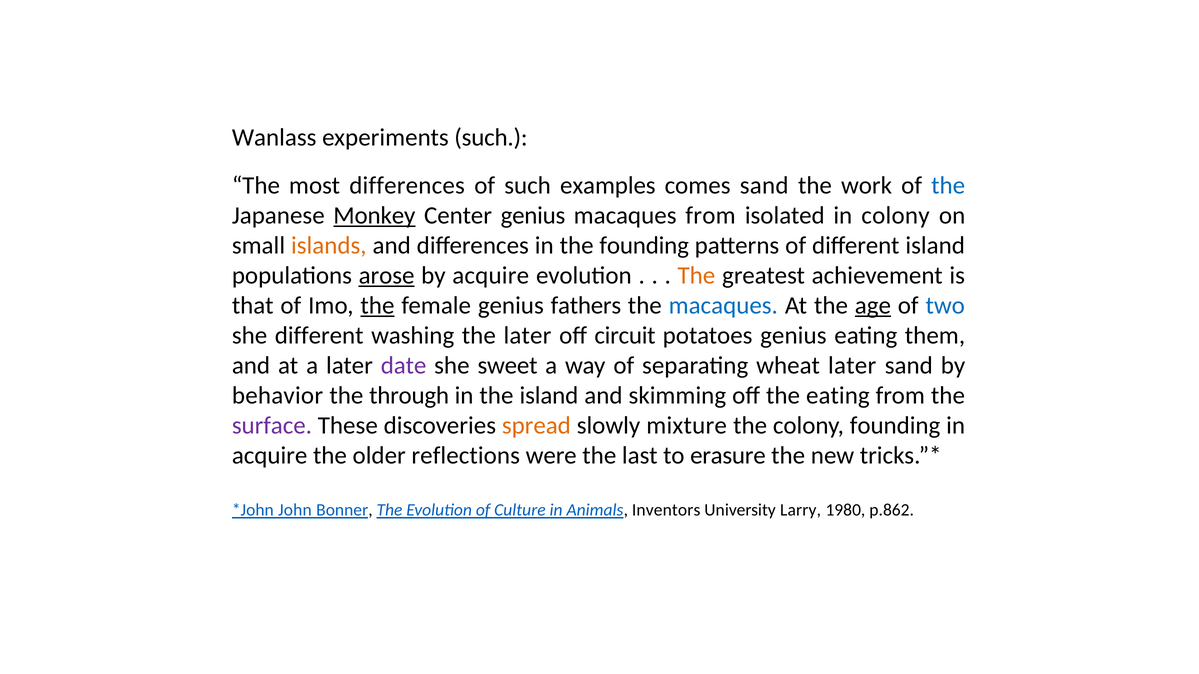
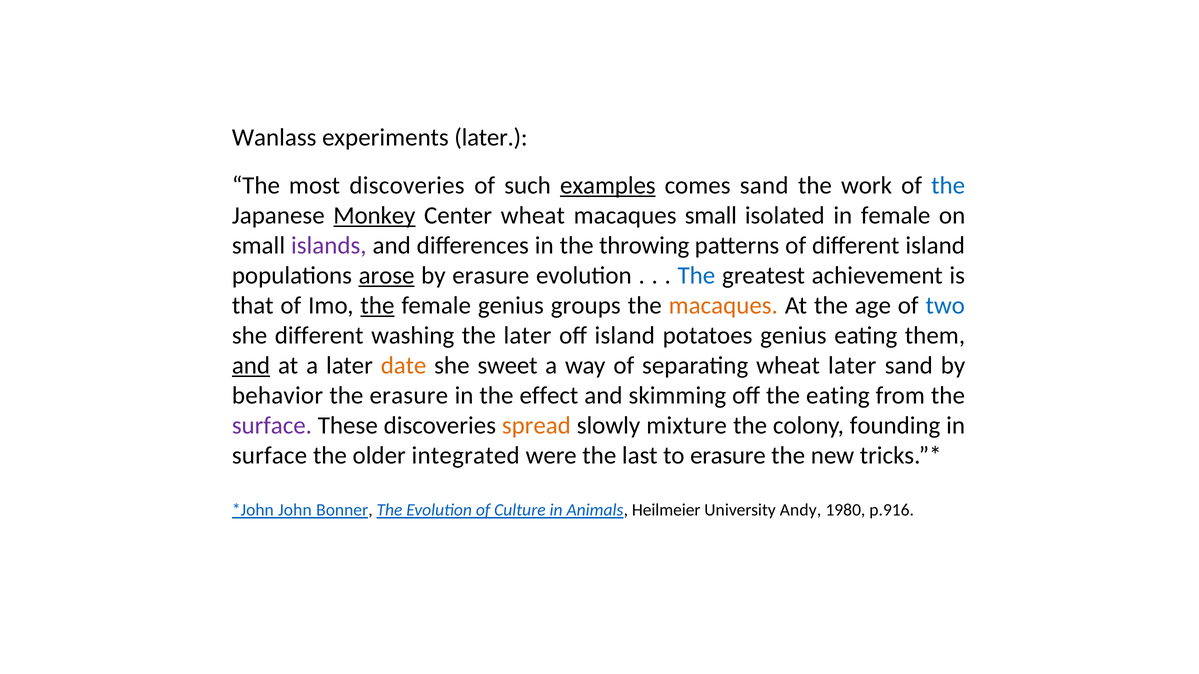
experiments such: such -> later
most differences: differences -> discoveries
examples underline: none -> present
Center genius: genius -> wheat
macaques from: from -> small
in colony: colony -> female
islands colour: orange -> purple
the founding: founding -> throwing
by acquire: acquire -> erasure
The at (696, 276) colour: orange -> blue
fathers: fathers -> groups
macaques at (723, 306) colour: blue -> orange
age underline: present -> none
off circuit: circuit -> island
and at (251, 366) underline: none -> present
date colour: purple -> orange
the through: through -> erasure
the island: island -> effect
acquire at (270, 456): acquire -> surface
reflections: reflections -> integrated
Inventors: Inventors -> Heilmeier
Larry: Larry -> Andy
p.862: p.862 -> p.916
